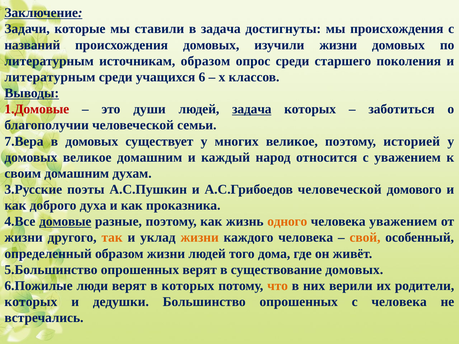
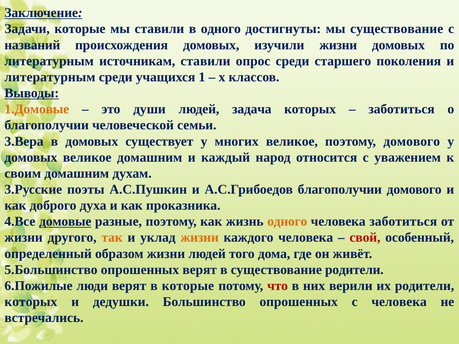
в задача: задача -> одного
мы происхождения: происхождения -> существование
источникам образом: образом -> ставили
6: 6 -> 1
1.Домовые colour: red -> orange
задача at (252, 109) underline: present -> none
7.Вера: 7.Вера -> 3.Вера
поэтому историей: историей -> домового
А.С.Грибоедов человеческой: человеческой -> благополучии
человека уважением: уважением -> заботиться
свой colour: orange -> red
существование домовых: домовых -> родители
в которых: которых -> которые
что colour: orange -> red
